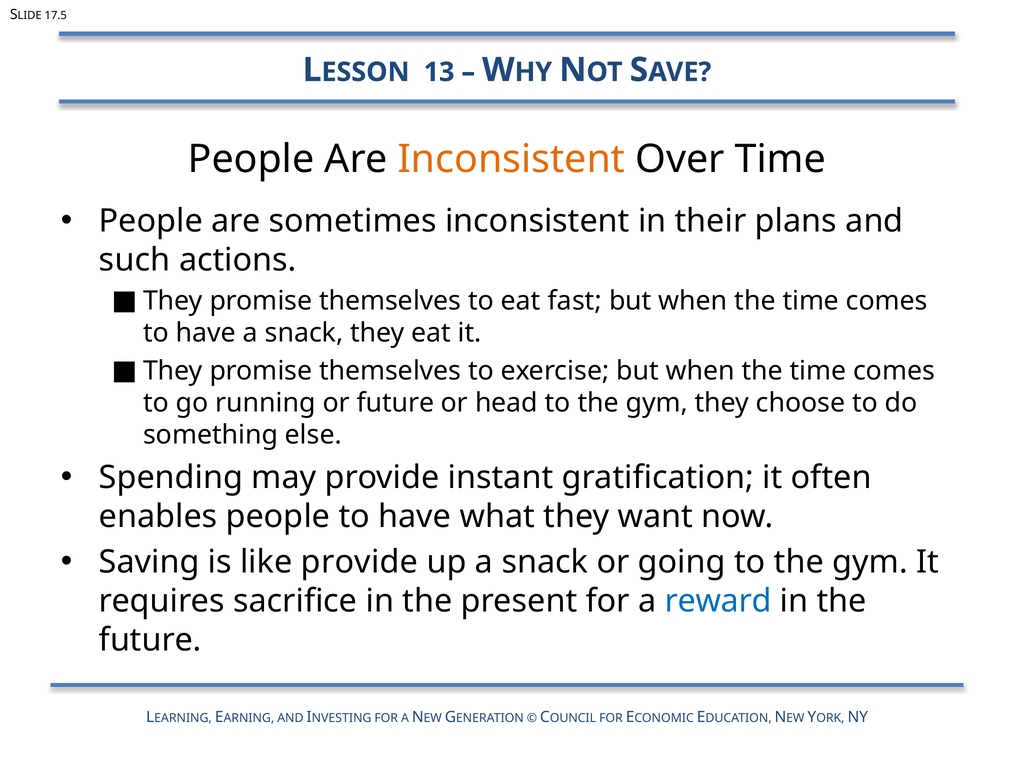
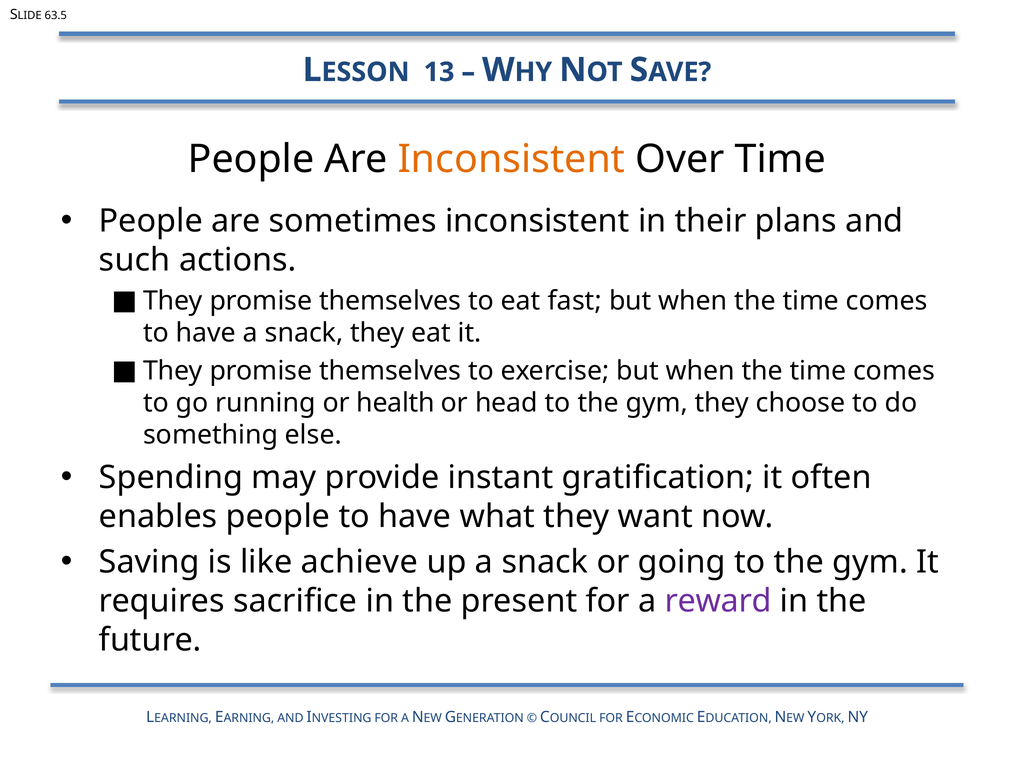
17.5: 17.5 -> 63.5
or future: future -> health
like provide: provide -> achieve
reward colour: blue -> purple
